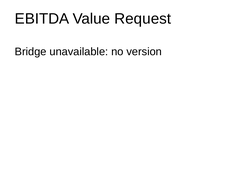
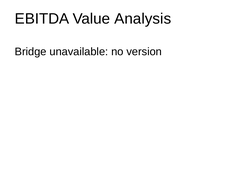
Request: Request -> Analysis
